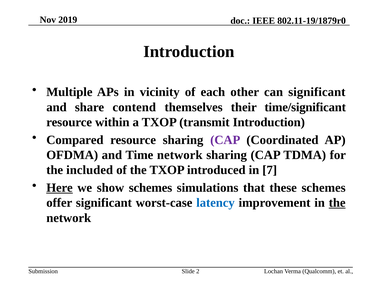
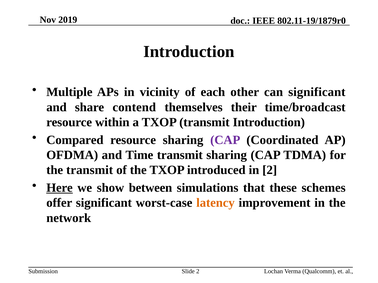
time/significant: time/significant -> time/broadcast
Time network: network -> transmit
the included: included -> transmit
in 7: 7 -> 2
show schemes: schemes -> between
latency colour: blue -> orange
the at (337, 203) underline: present -> none
